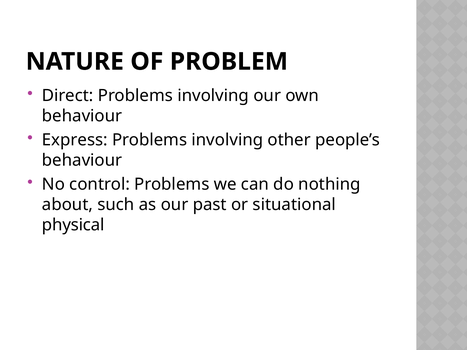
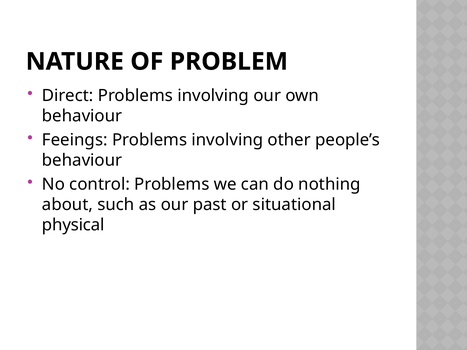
Express: Express -> Feeings
